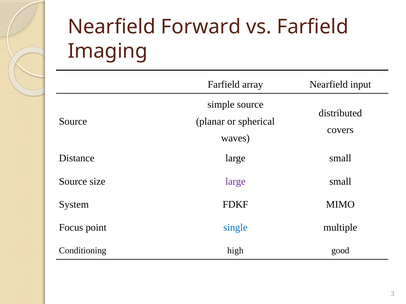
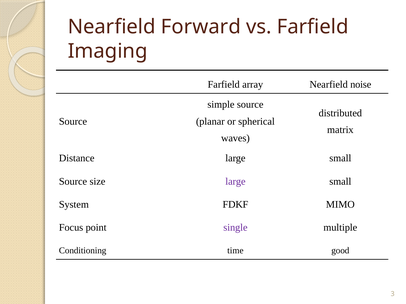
input: input -> noise
covers: covers -> matrix
single colour: blue -> purple
high: high -> time
